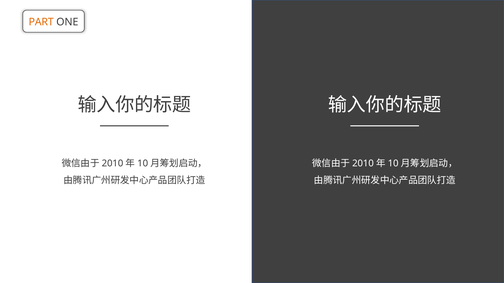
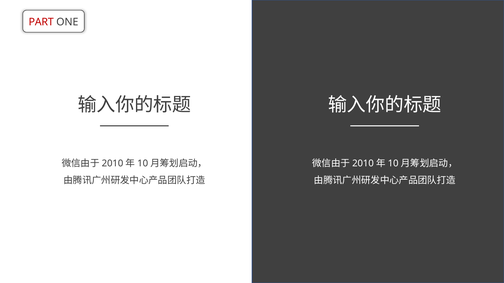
PART colour: orange -> red
